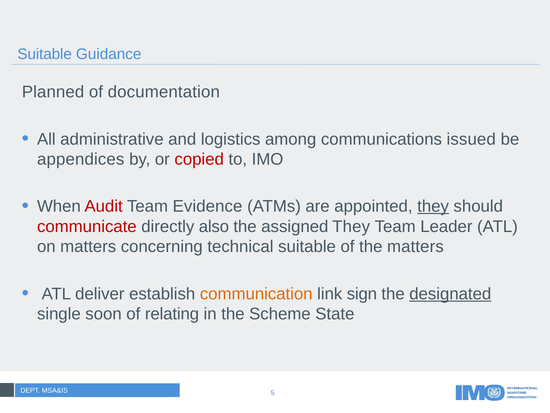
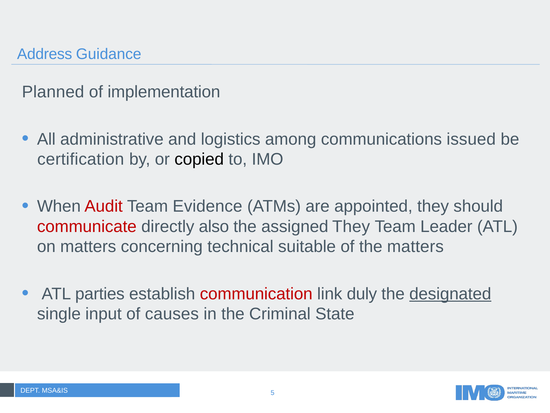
Suitable at (45, 54): Suitable -> Address
documentation: documentation -> implementation
appendices: appendices -> certification
copied colour: red -> black
they at (433, 206) underline: present -> none
deliver: deliver -> parties
communication colour: orange -> red
sign: sign -> duly
soon: soon -> input
relating: relating -> causes
Scheme: Scheme -> Criminal
